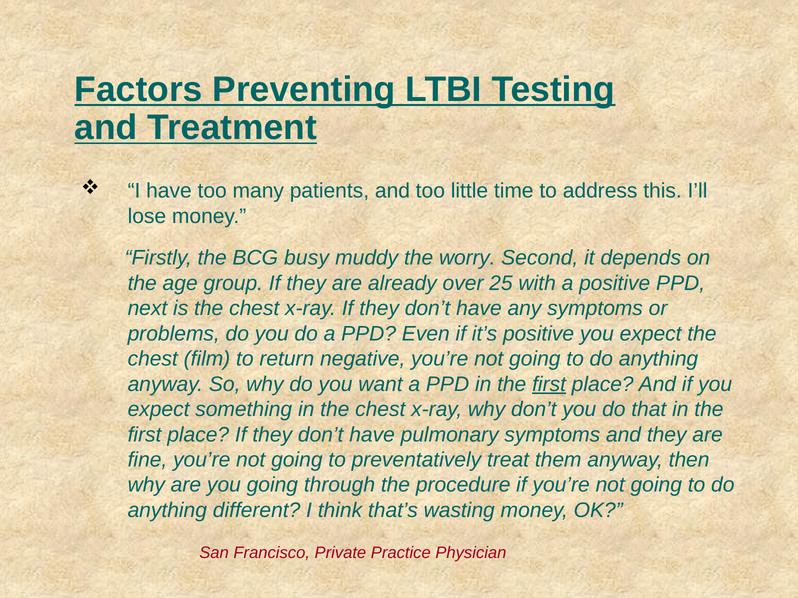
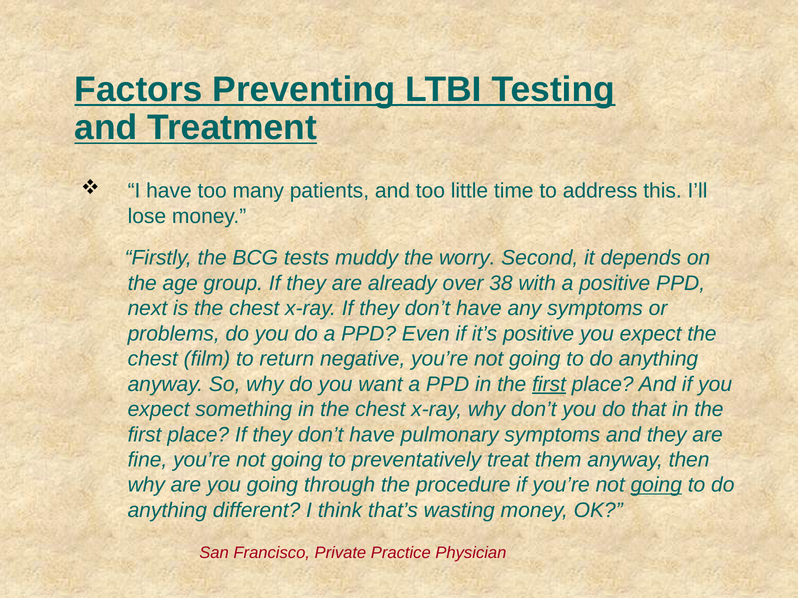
busy: busy -> tests
25: 25 -> 38
going at (656, 485) underline: none -> present
